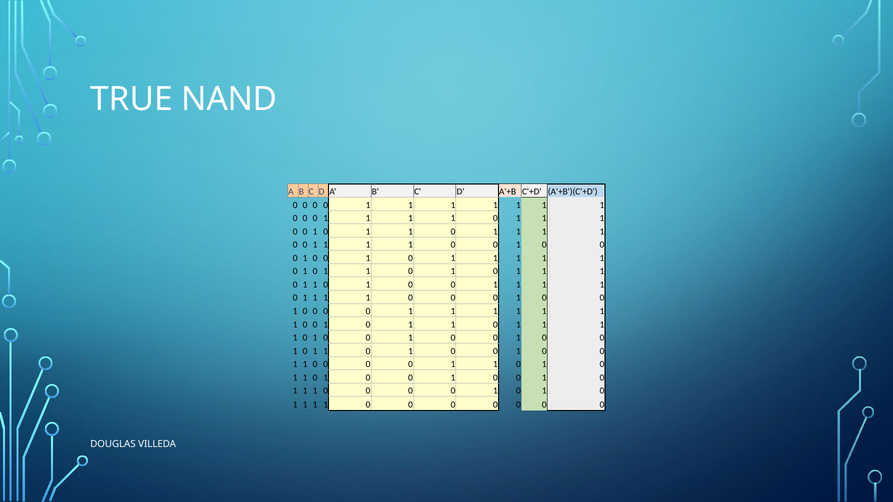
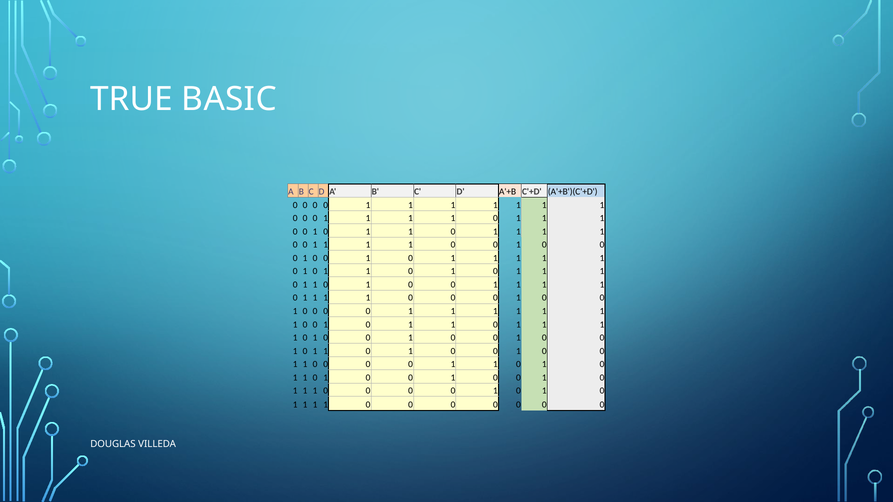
NAND: NAND -> BASIC
